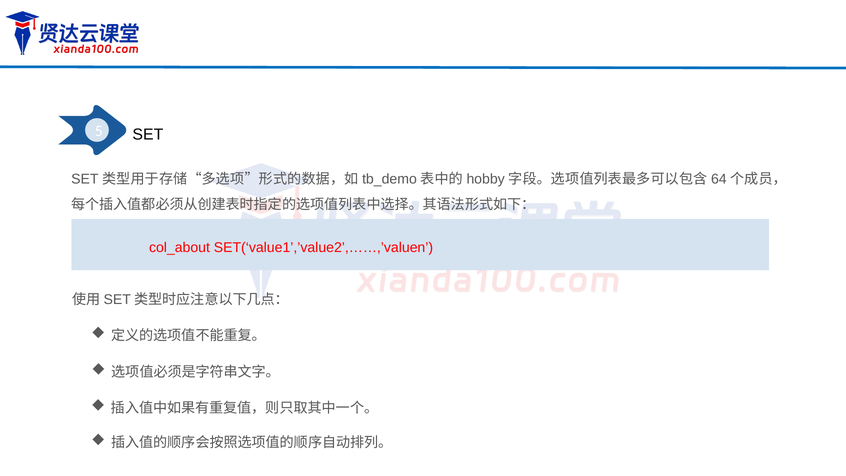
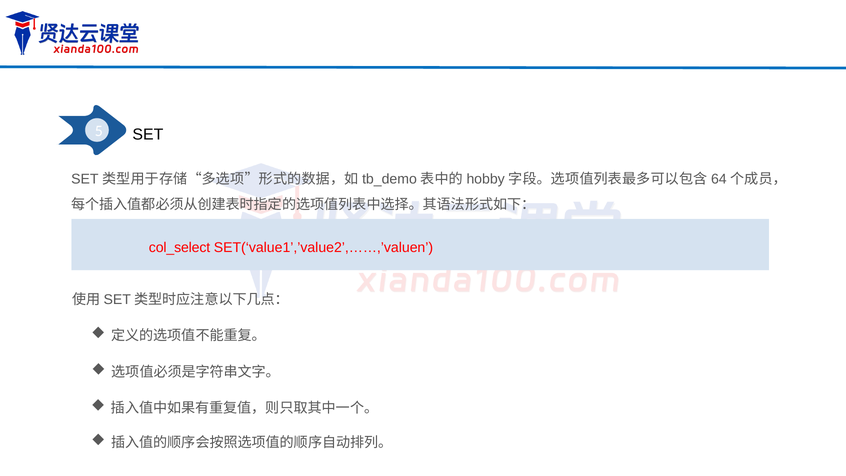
col_about: col_about -> col_select
